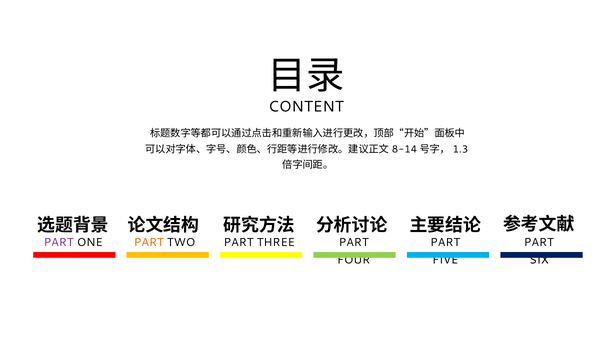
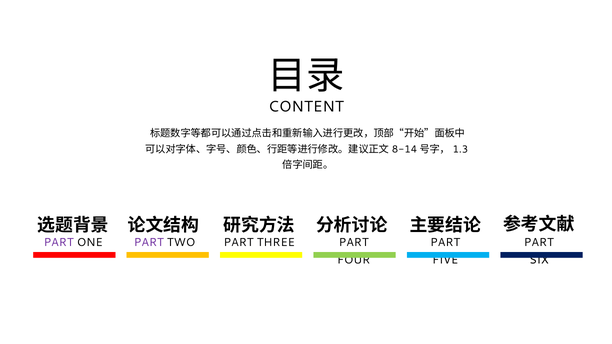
PART at (149, 242) colour: orange -> purple
